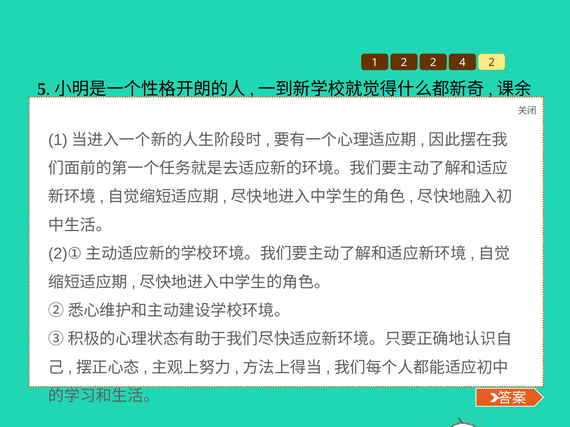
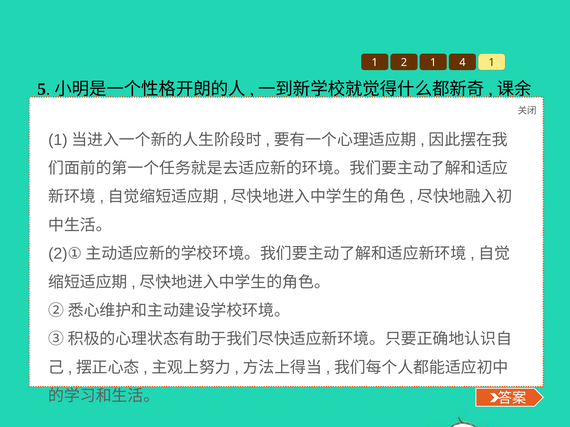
2 2: 2 -> 1
4 2: 2 -> 1
